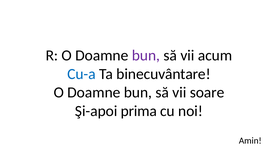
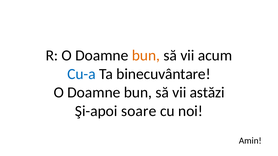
bun at (146, 56) colour: purple -> orange
soare: soare -> astăzi
prima: prima -> soare
